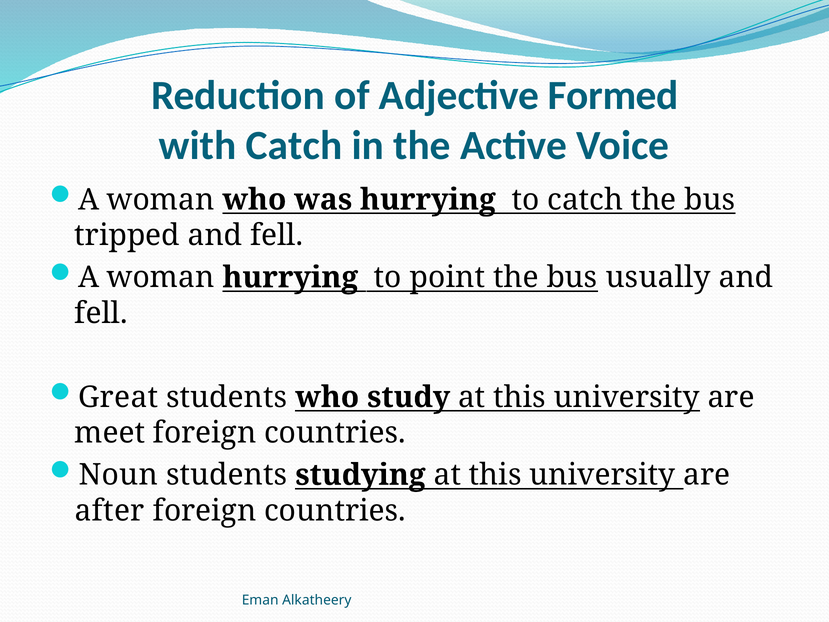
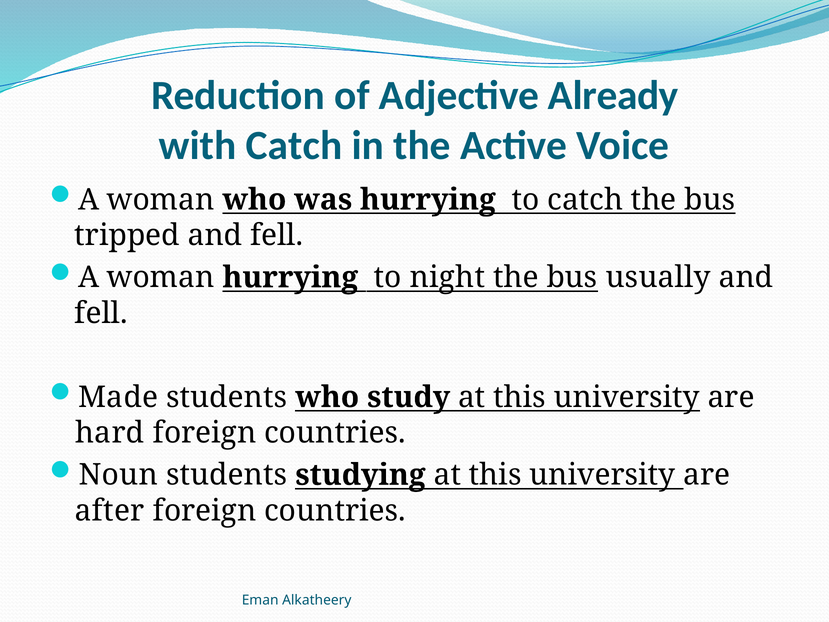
Formed: Formed -> Already
point: point -> night
Great: Great -> Made
meet: meet -> hard
